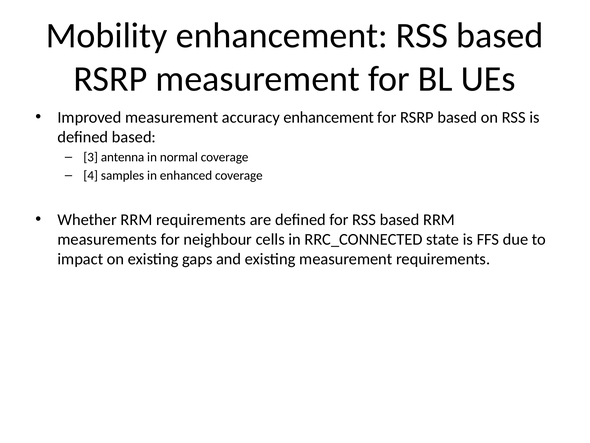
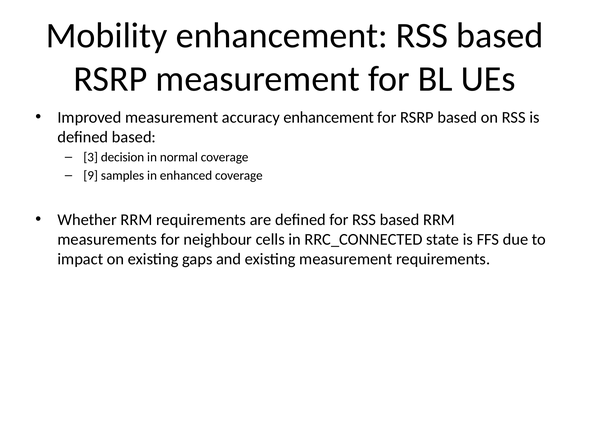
antenna: antenna -> decision
4: 4 -> 9
